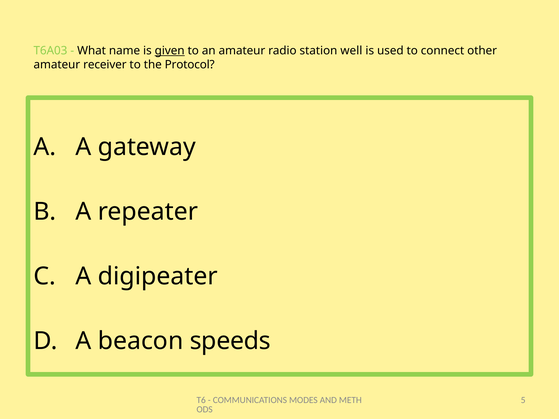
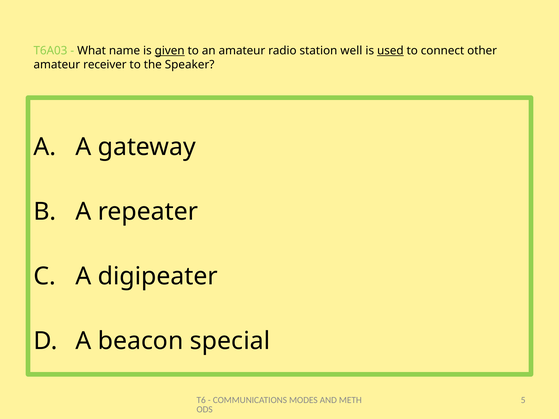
used underline: none -> present
Protocol: Protocol -> Speaker
speeds: speeds -> special
